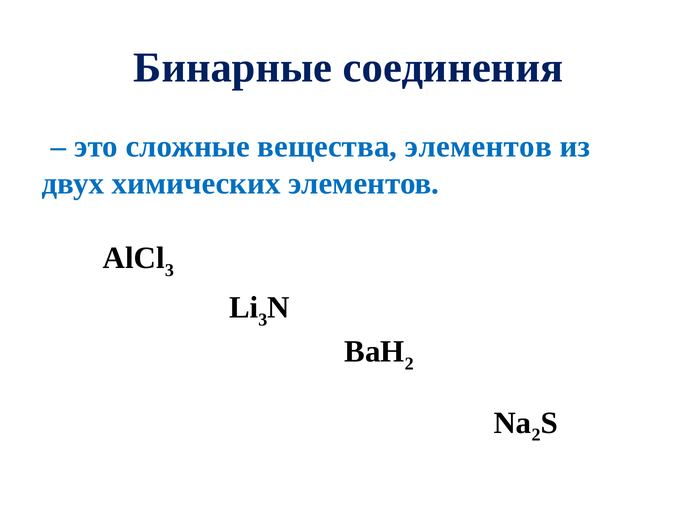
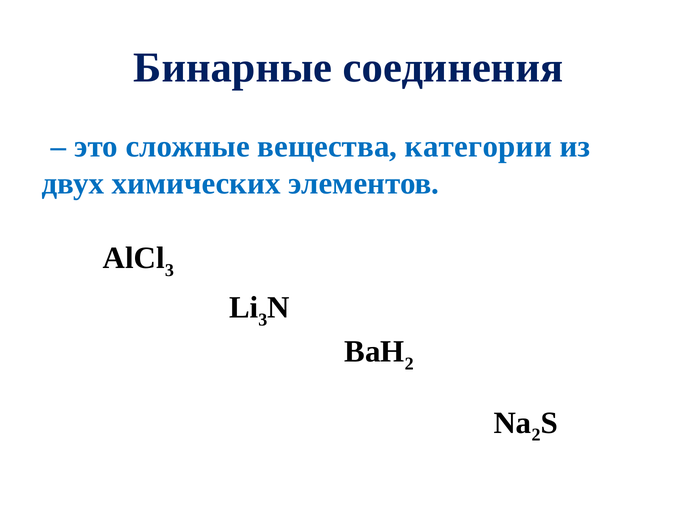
вещества элементов: элементов -> категории
